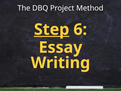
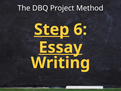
Essay underline: none -> present
